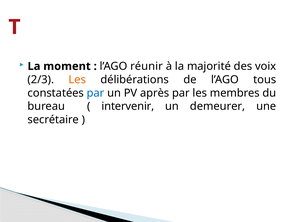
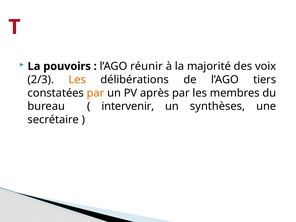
moment: moment -> pouvoirs
tous: tous -> tiers
par at (96, 93) colour: blue -> orange
demeurer: demeurer -> synthèses
